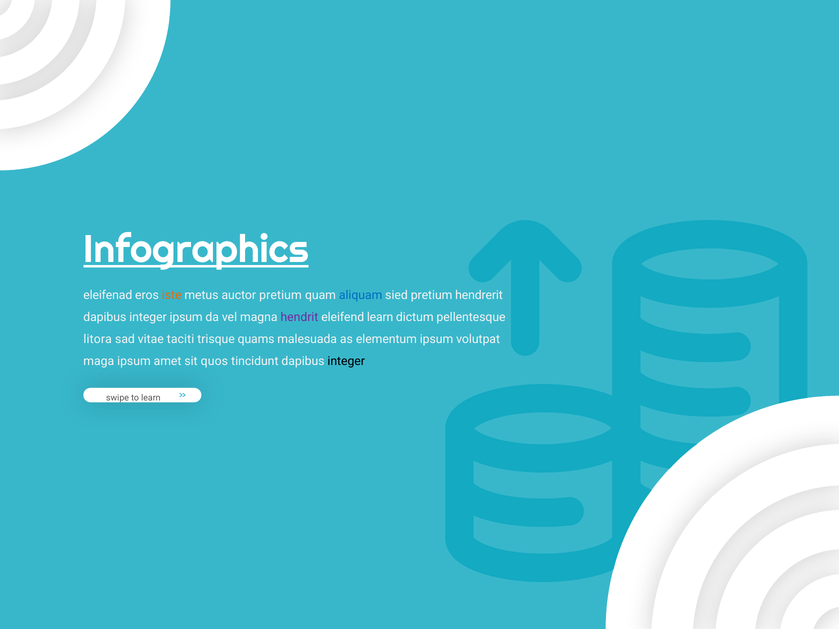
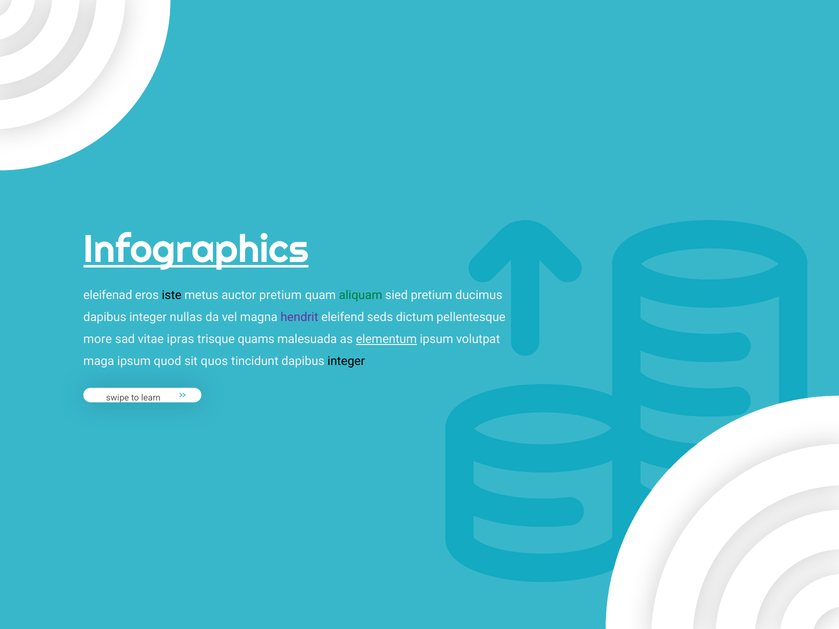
iste colour: orange -> black
aliquam colour: blue -> green
hendrerit: hendrerit -> ducimus
integer ipsum: ipsum -> nullas
eleifend learn: learn -> seds
litora: litora -> more
taciti: taciti -> ipras
elementum underline: none -> present
amet: amet -> quod
